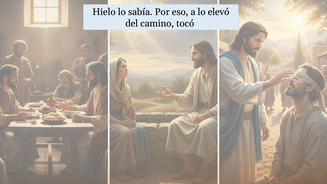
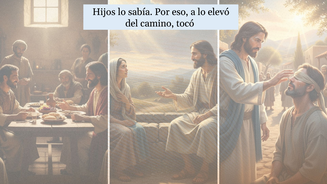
Hielo: Hielo -> Hijos
